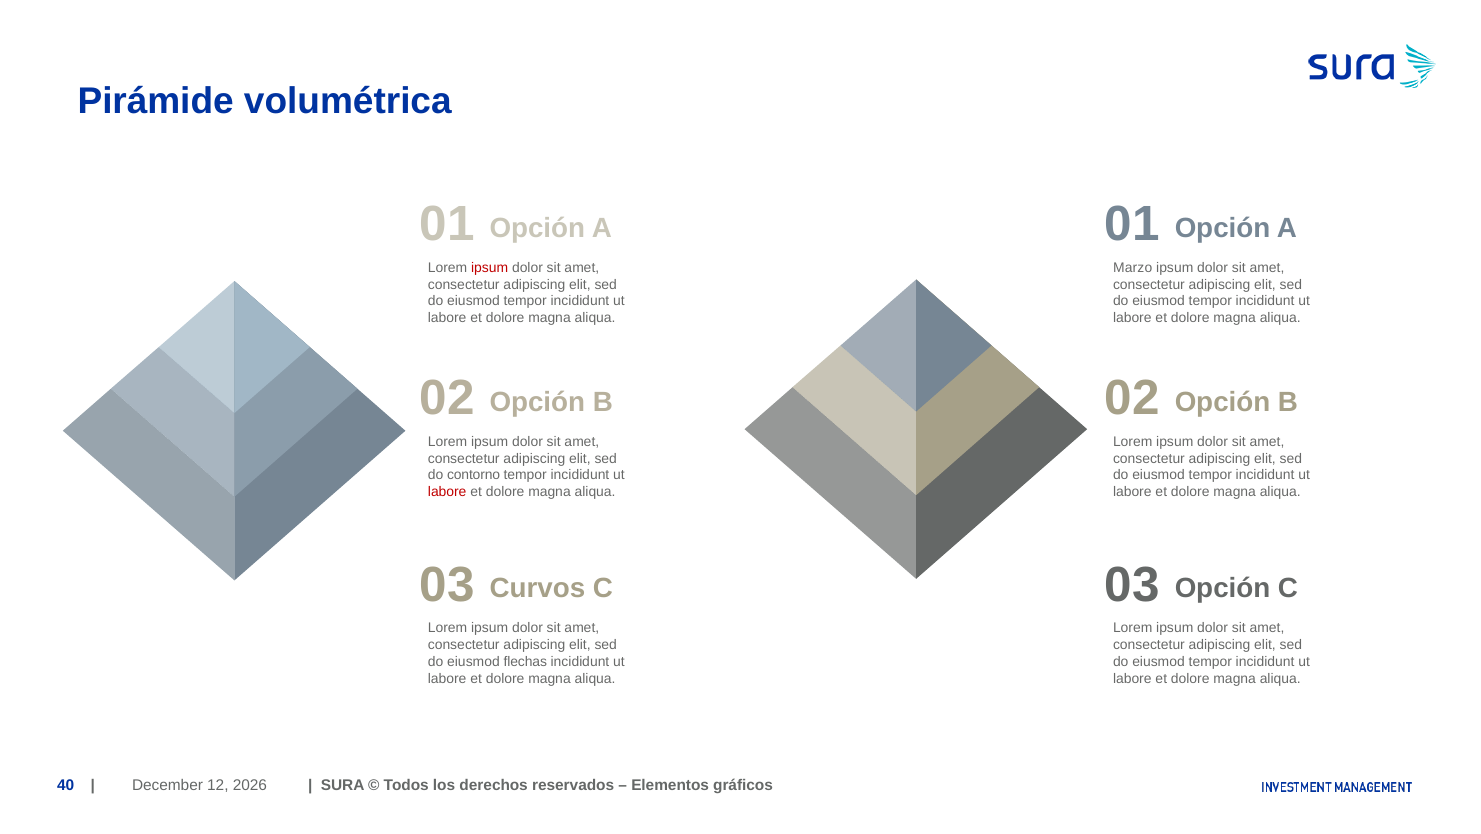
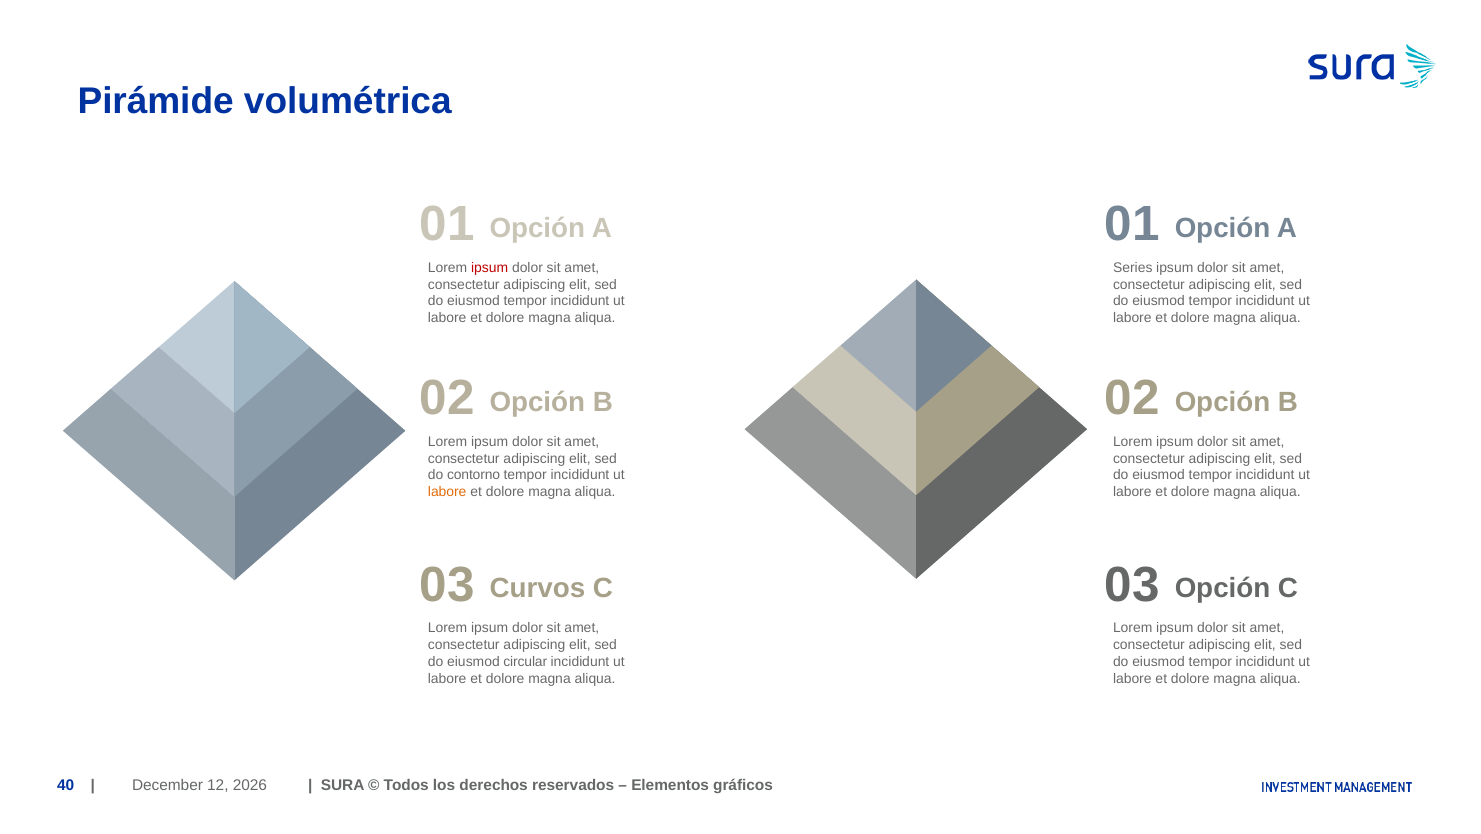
Marzo: Marzo -> Series
labore at (447, 492) colour: red -> orange
flechas: flechas -> circular
